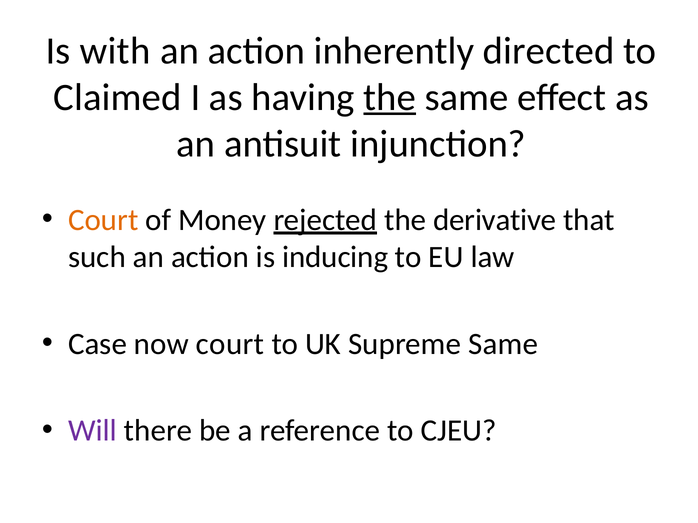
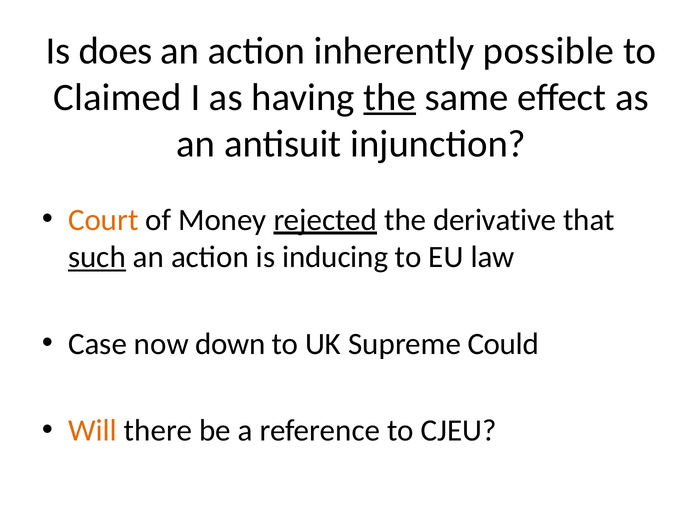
with: with -> does
directed: directed -> possible
such underline: none -> present
now court: court -> down
Supreme Same: Same -> Could
Will colour: purple -> orange
